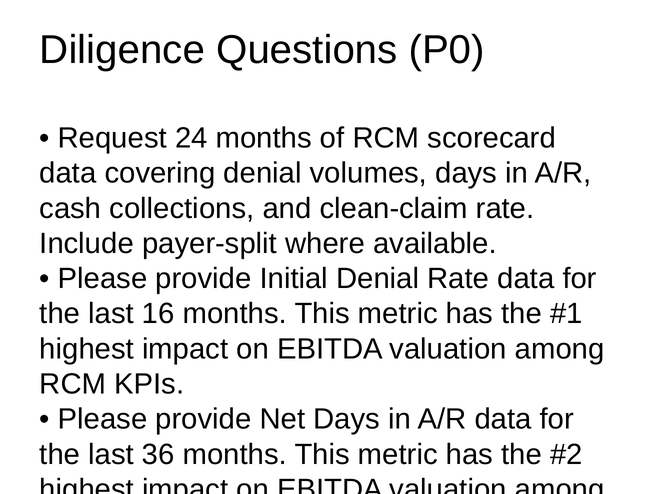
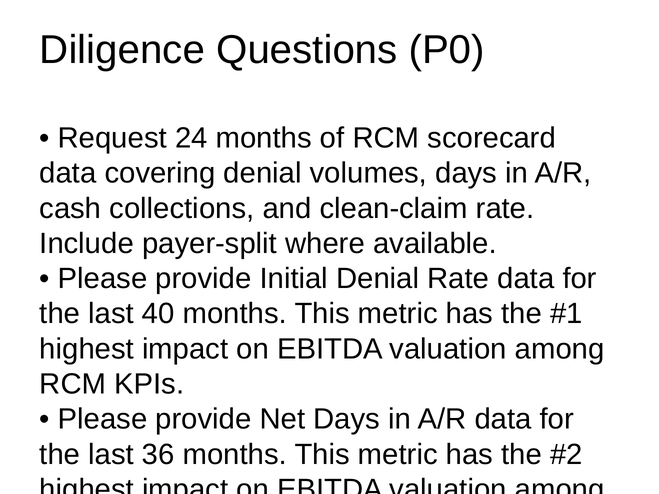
16: 16 -> 40
